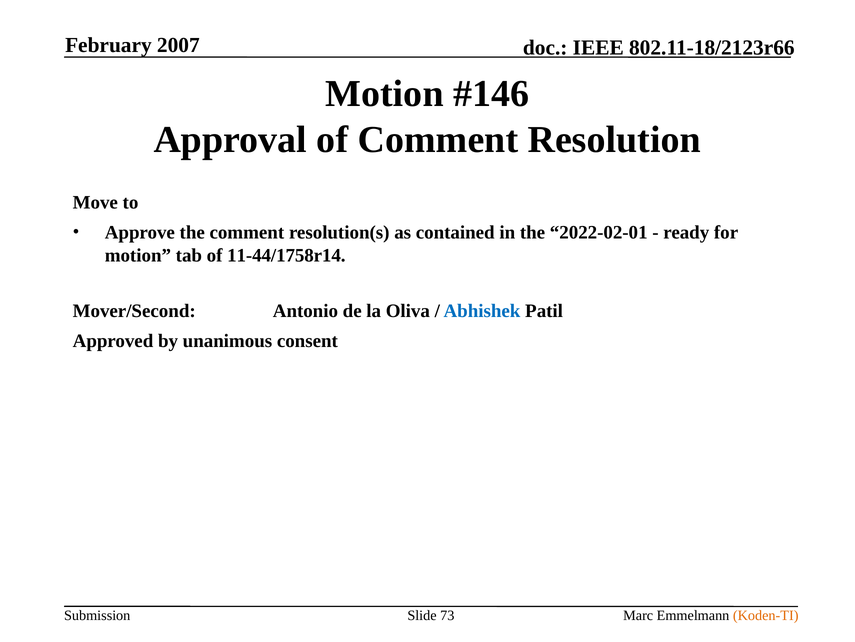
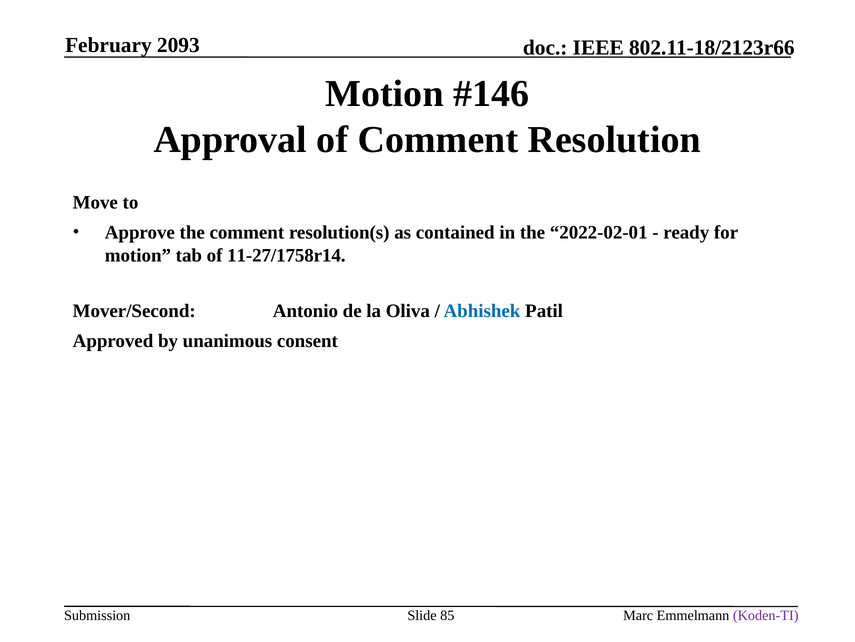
2007: 2007 -> 2093
11-44/1758r14: 11-44/1758r14 -> 11-27/1758r14
73: 73 -> 85
Koden-TI colour: orange -> purple
